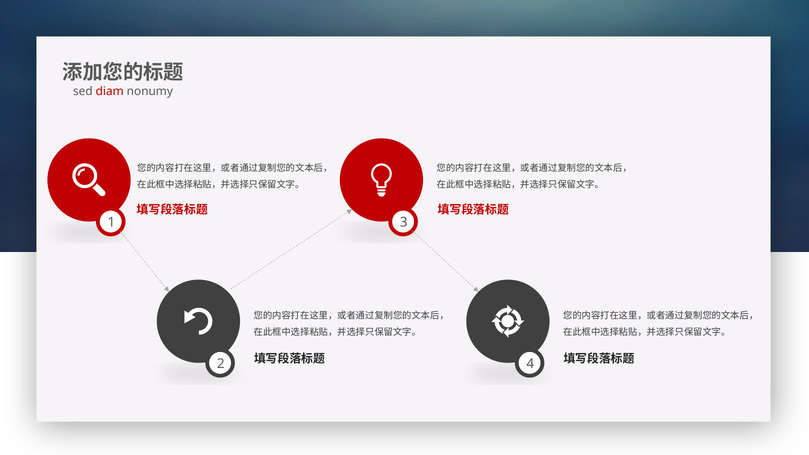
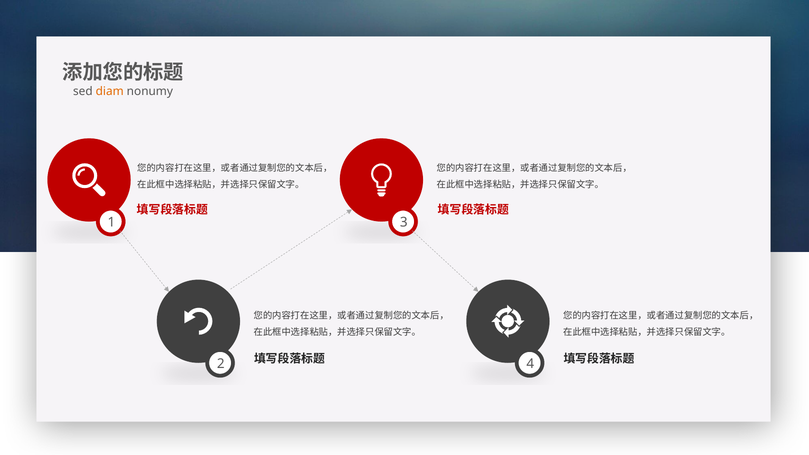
diam colour: red -> orange
